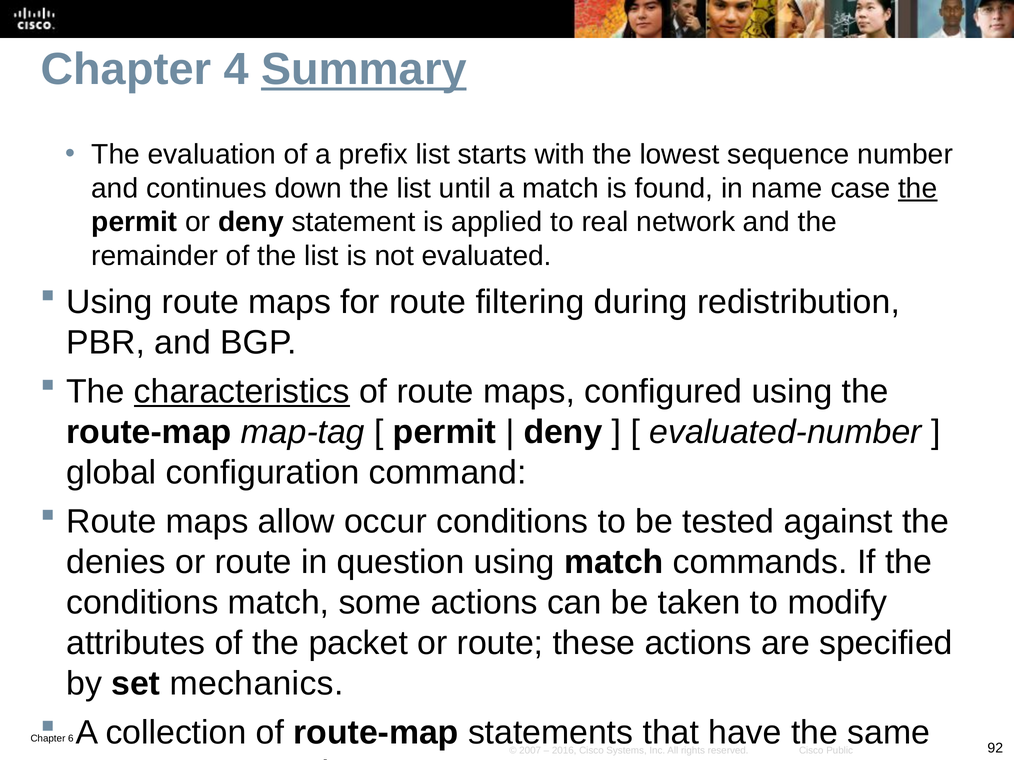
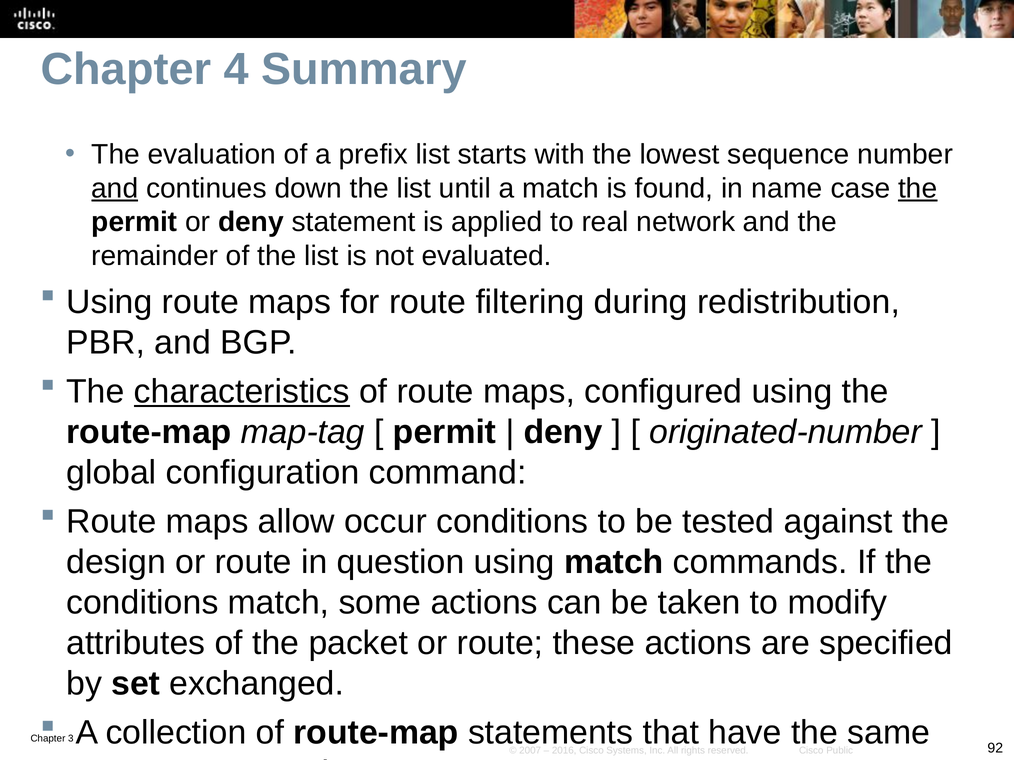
Summary underline: present -> none
and at (115, 188) underline: none -> present
evaluated-number: evaluated-number -> originated-number
denies: denies -> design
mechanics: mechanics -> exchanged
6: 6 -> 3
